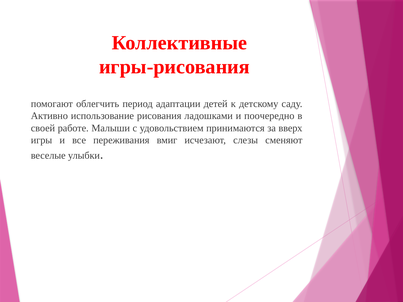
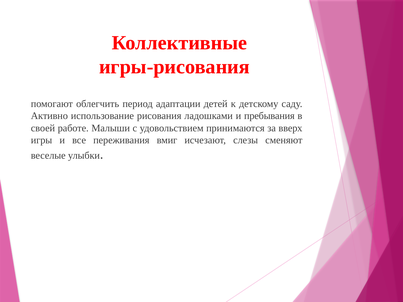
поочередно: поочередно -> пребывания
